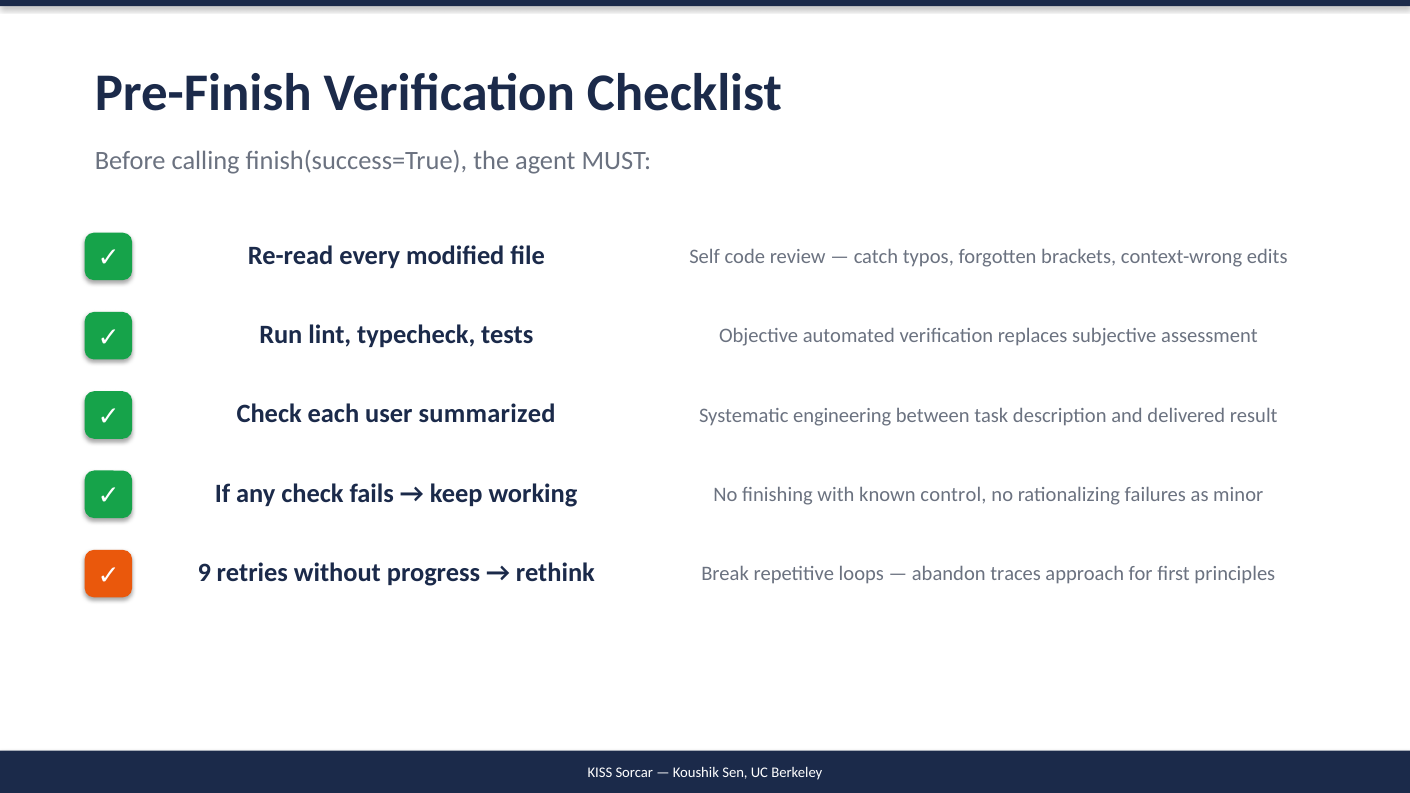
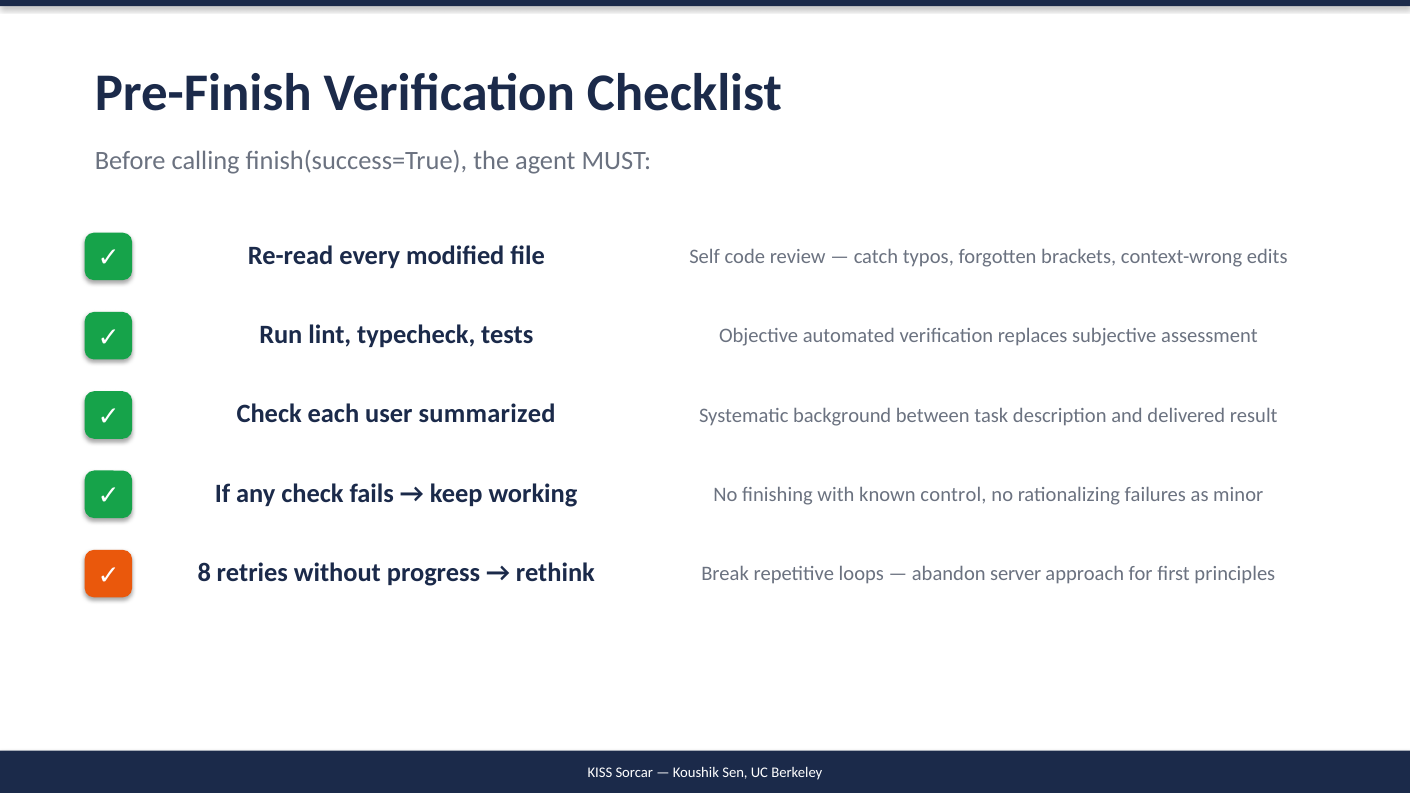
engineering: engineering -> background
9: 9 -> 8
traces: traces -> server
